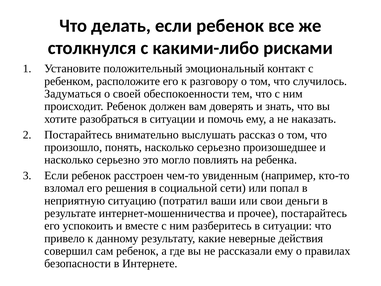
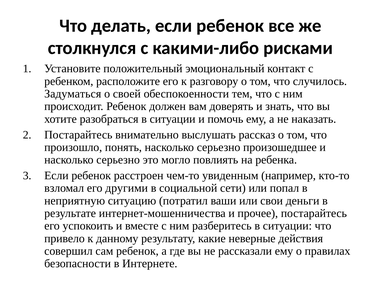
решения: решения -> другими
